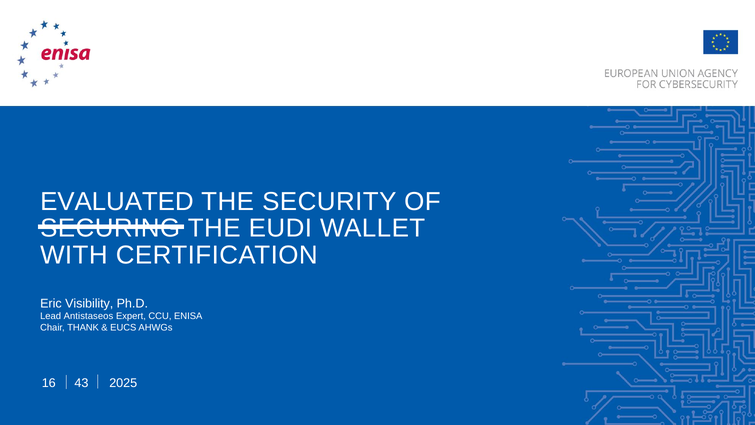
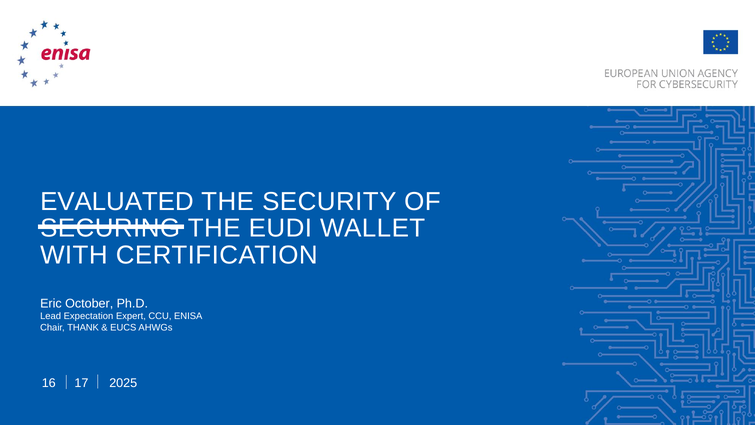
Visibility: Visibility -> October
Antistaseos: Antistaseos -> Expectation
43: 43 -> 17
